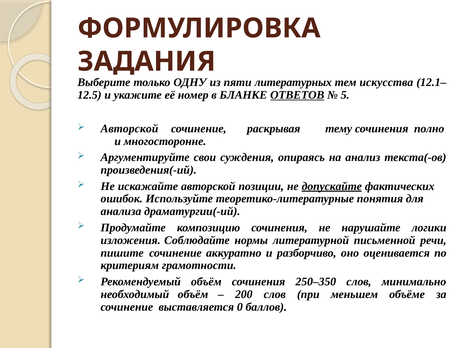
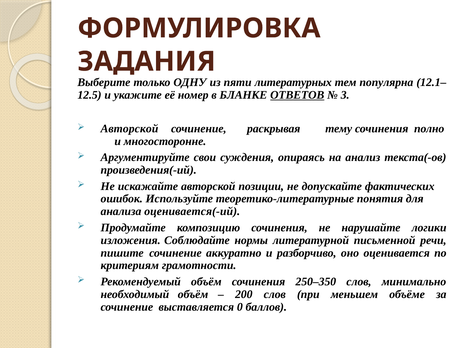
искусства: искусства -> популярна
5: 5 -> 3
допускайте underline: present -> none
драматургии(-ий: драматургии(-ий -> оценивается(-ий
